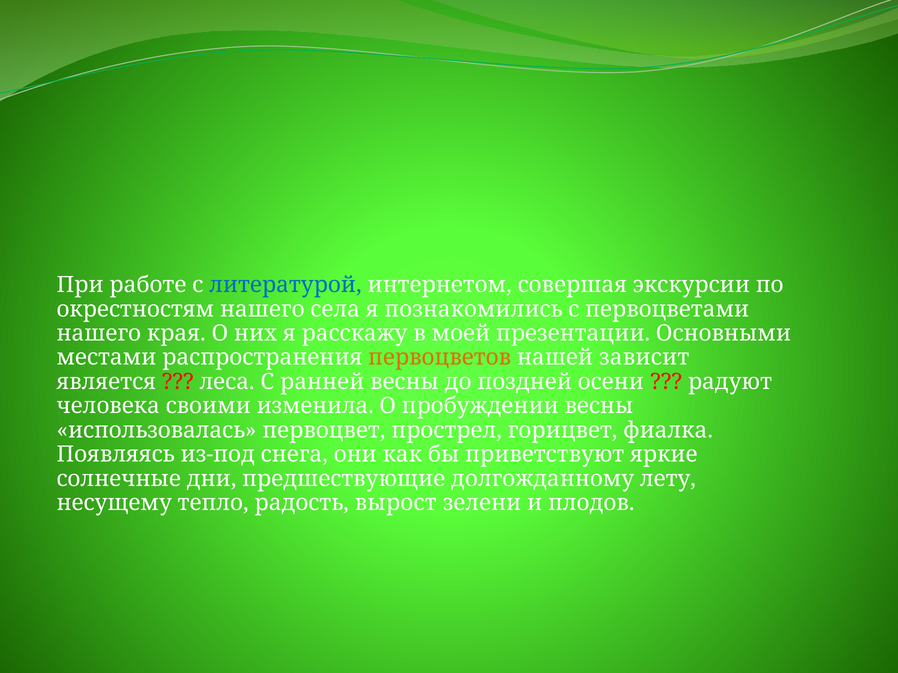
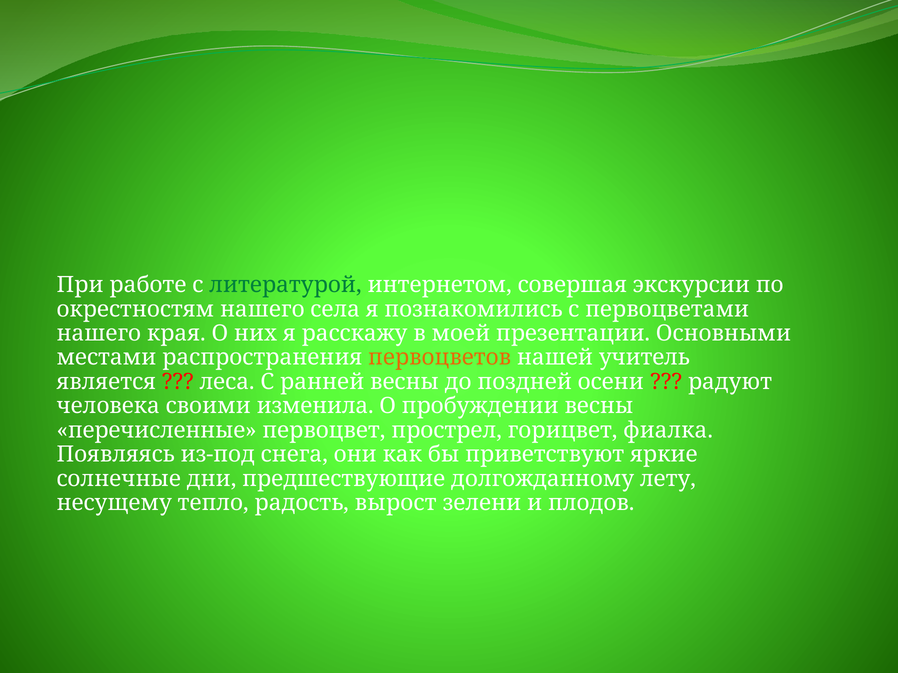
литературой colour: blue -> green
зависит: зависит -> учитель
использовалась: использовалась -> перечисленные
